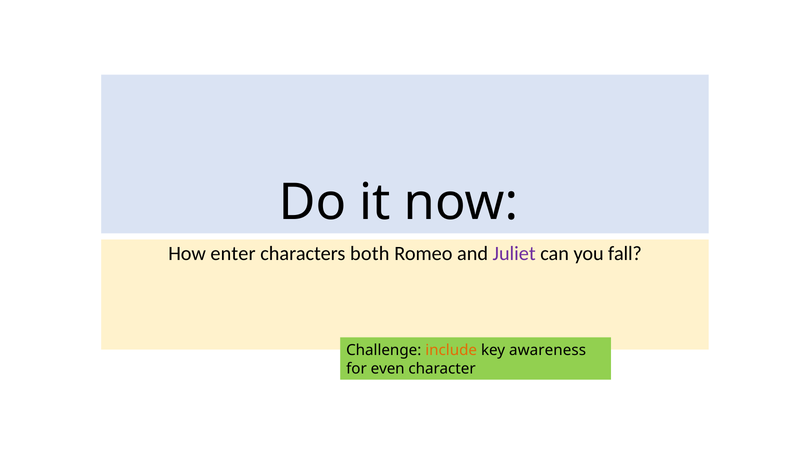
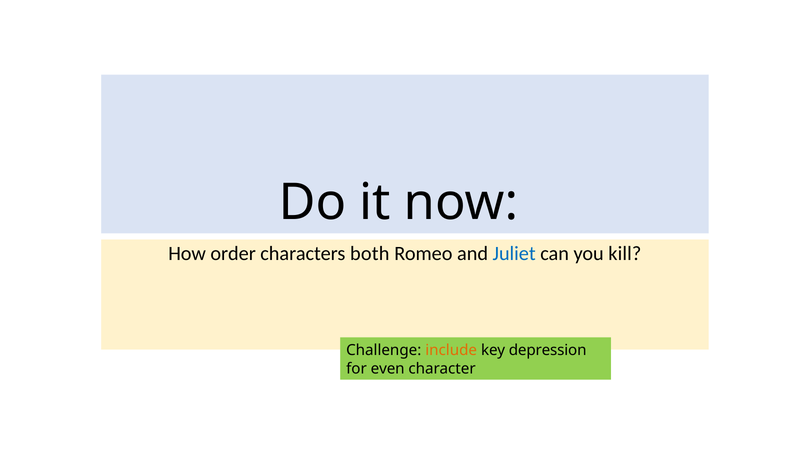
enter: enter -> order
Juliet colour: purple -> blue
fall: fall -> kill
awareness: awareness -> depression
